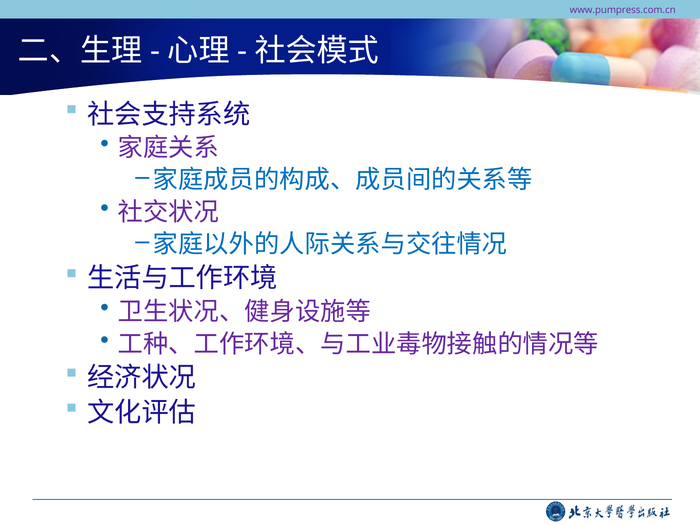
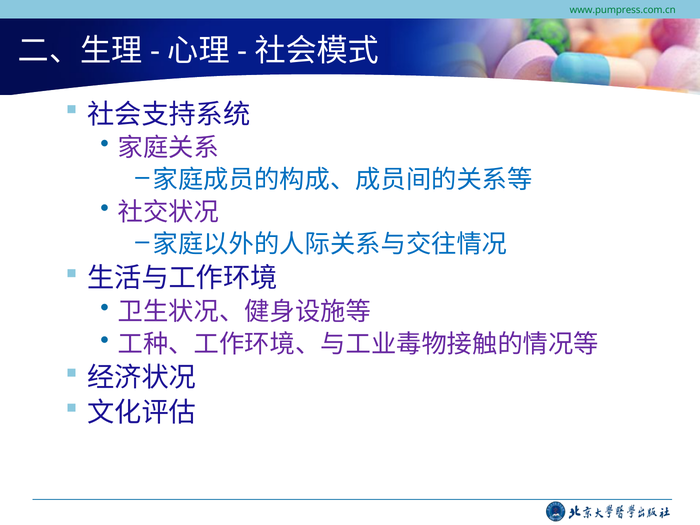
www.pumpress.com.cn colour: purple -> green
